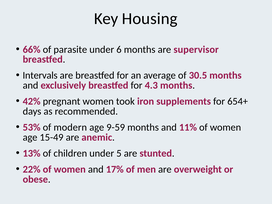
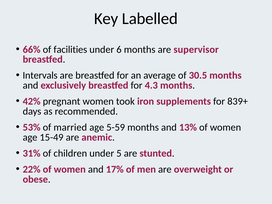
Housing: Housing -> Labelled
parasite: parasite -> facilities
654+: 654+ -> 839+
modern: modern -> married
9-59: 9-59 -> 5-59
11%: 11% -> 13%
13%: 13% -> 31%
